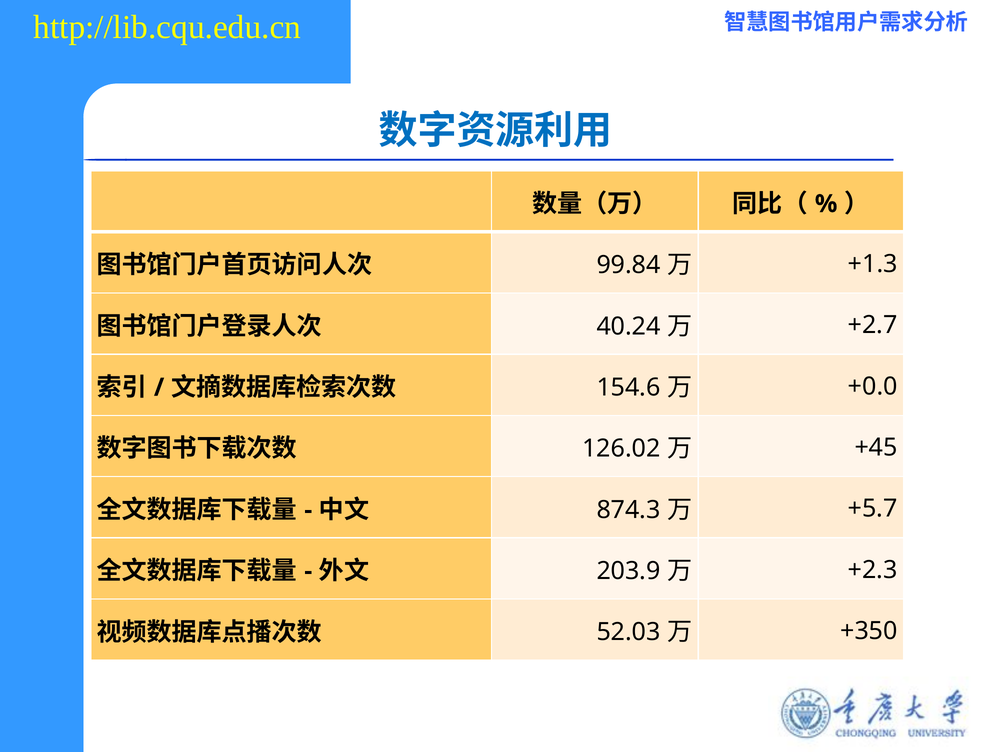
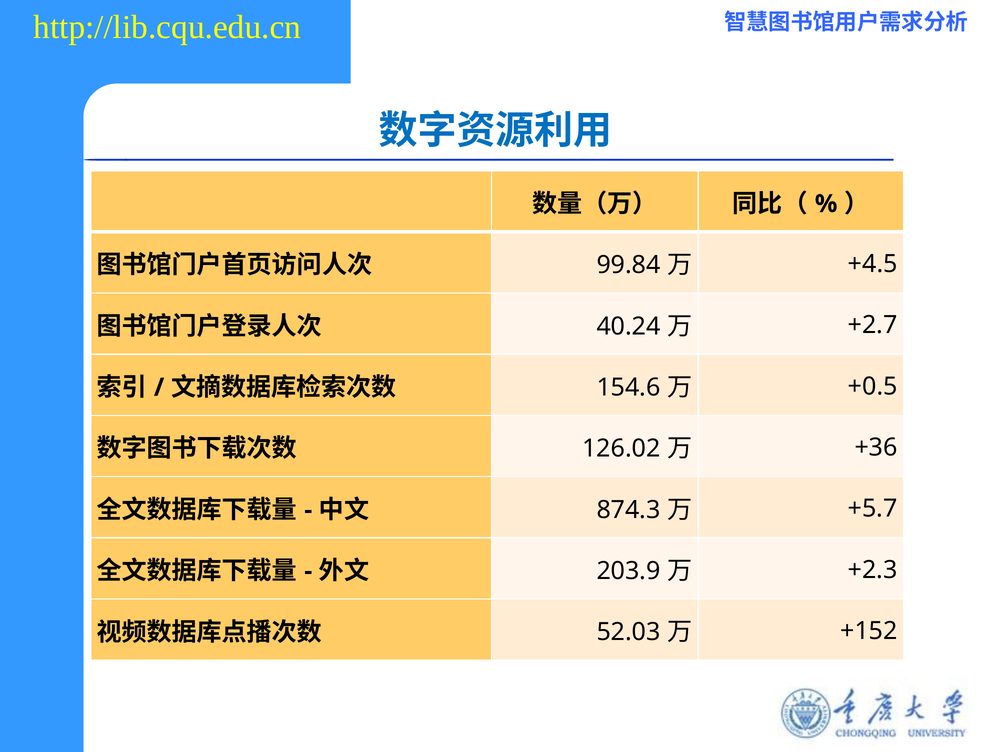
+1.3: +1.3 -> +4.5
+0.0: +0.0 -> +0.5
+45: +45 -> +36
+350: +350 -> +152
